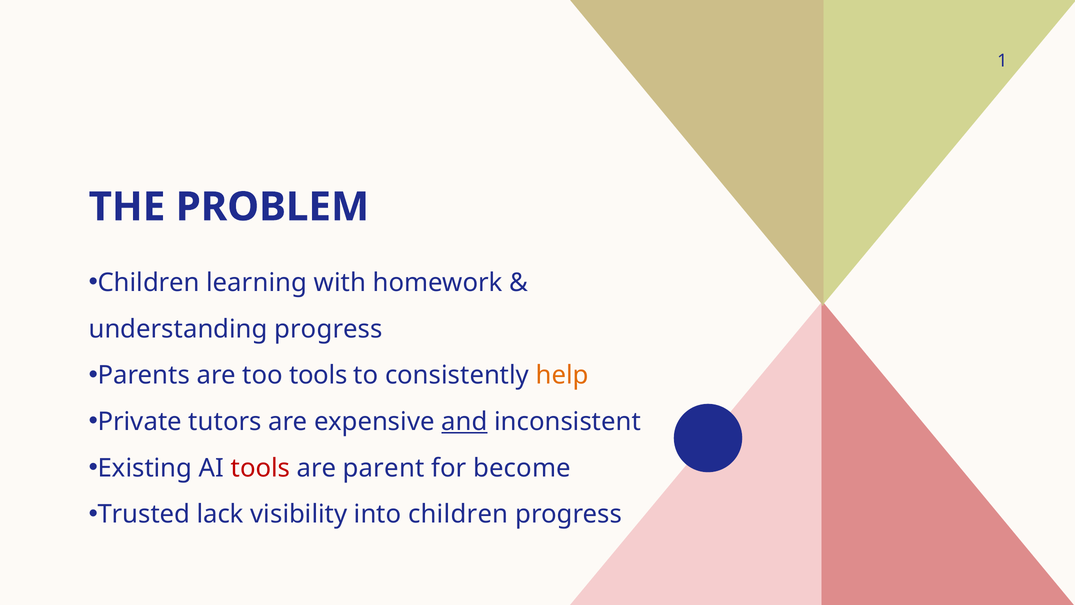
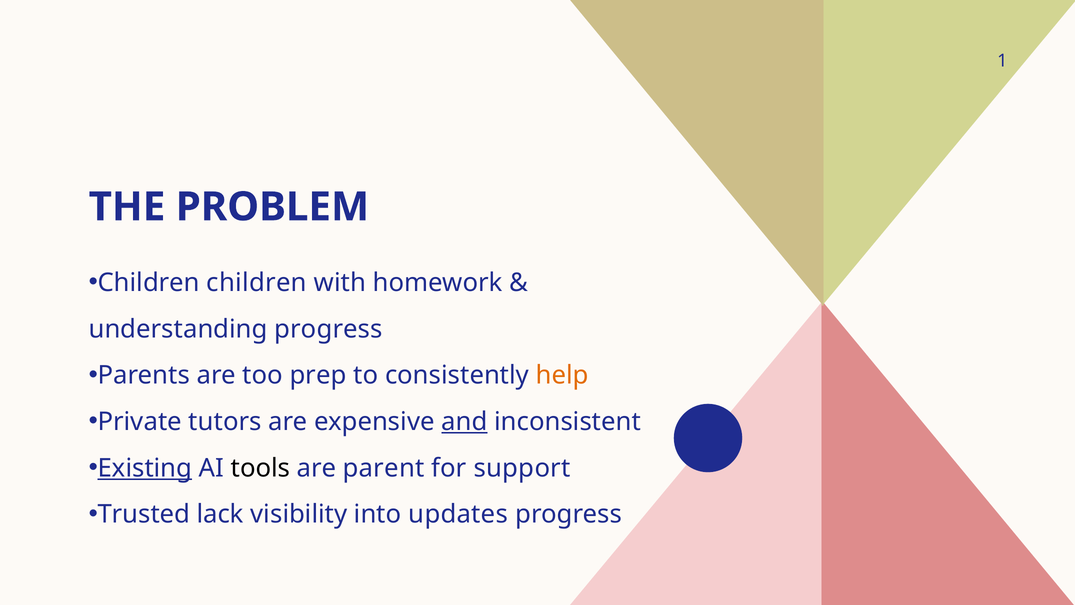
Children learning: learning -> children
too tools: tools -> prep
Existing underline: none -> present
tools at (261, 468) colour: red -> black
become: become -> support
into children: children -> updates
